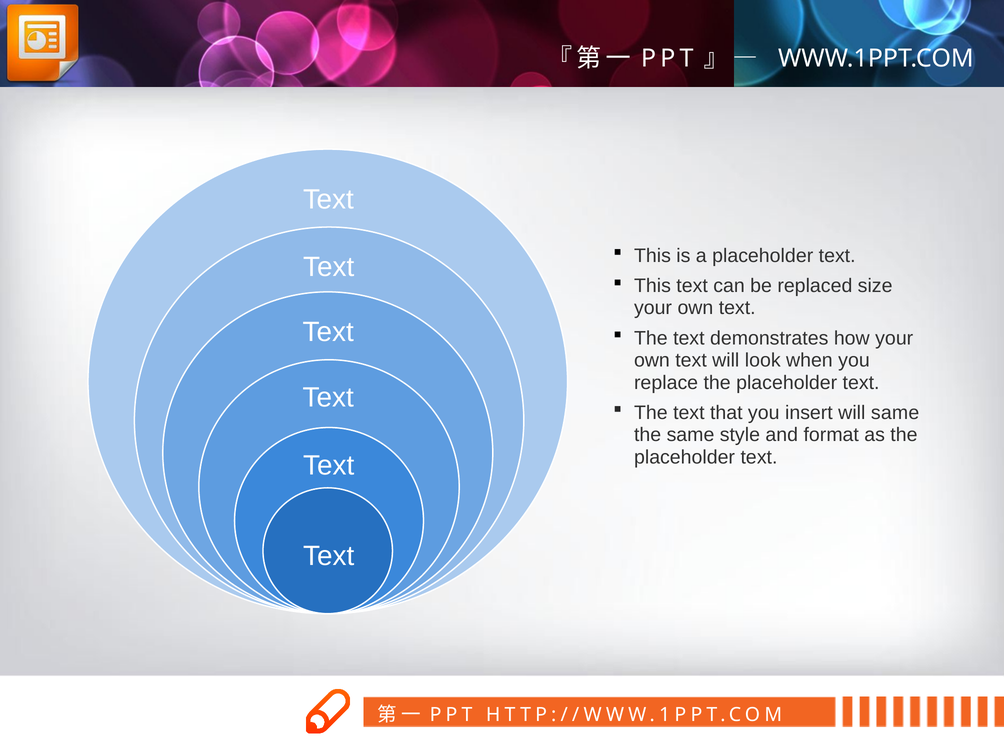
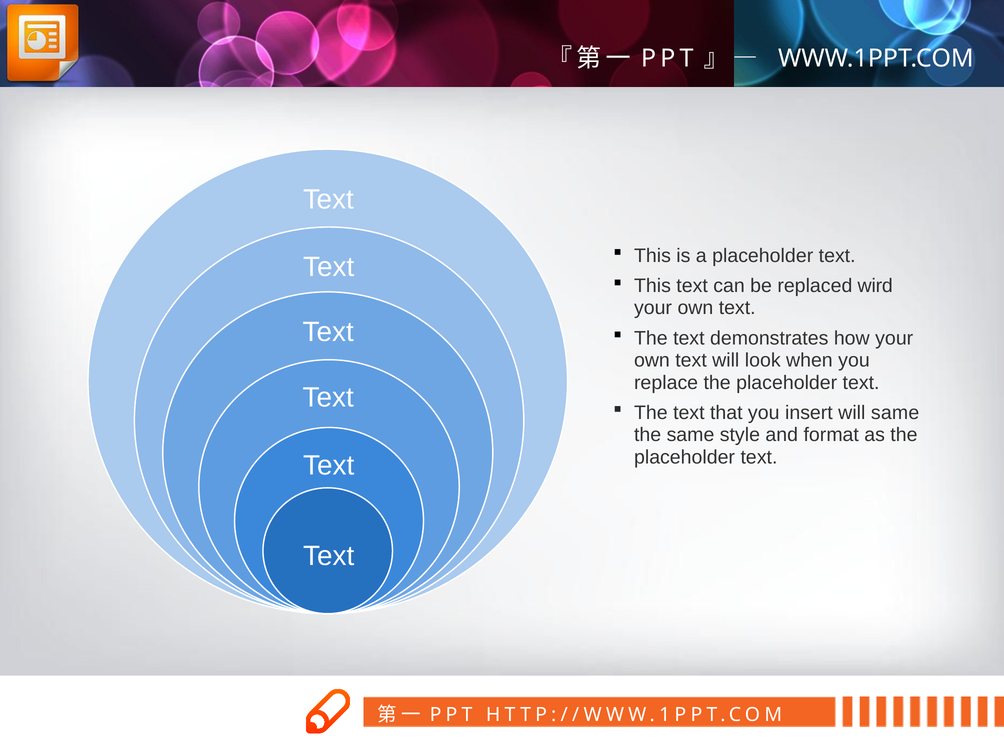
size: size -> wird
